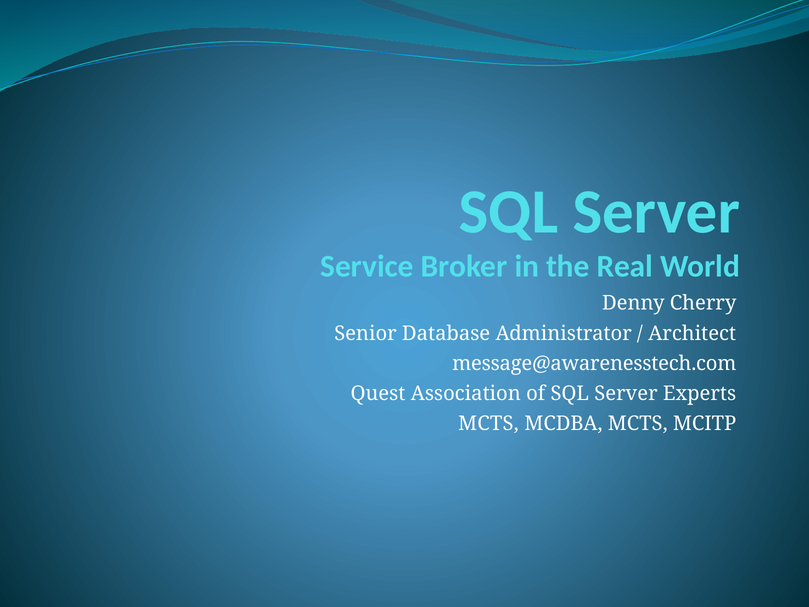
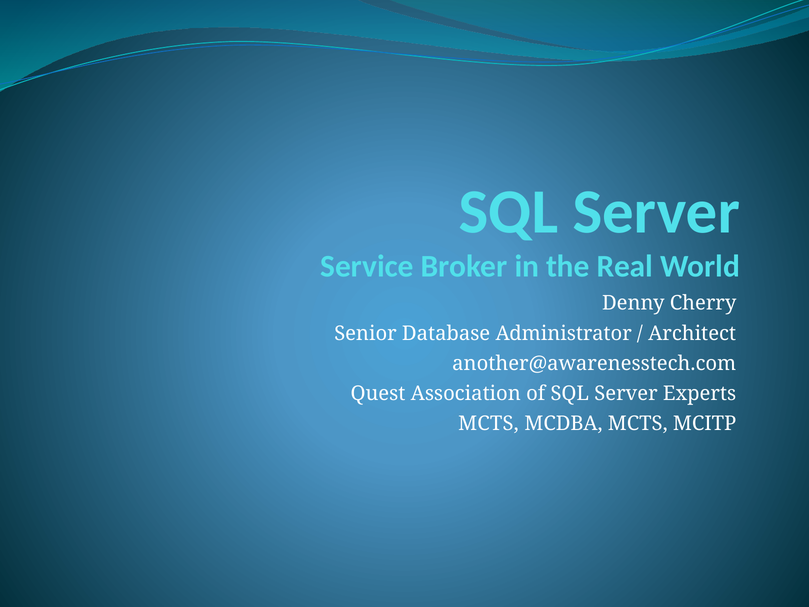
message@awarenesstech.com: message@awarenesstech.com -> another@awarenesstech.com
